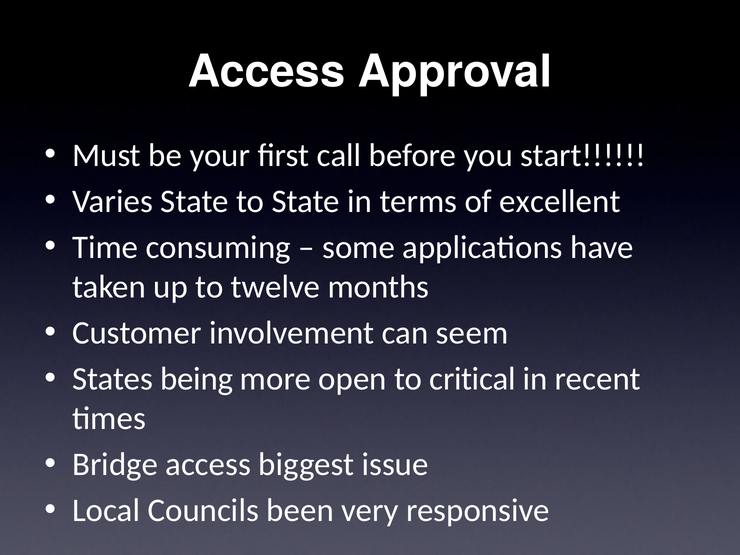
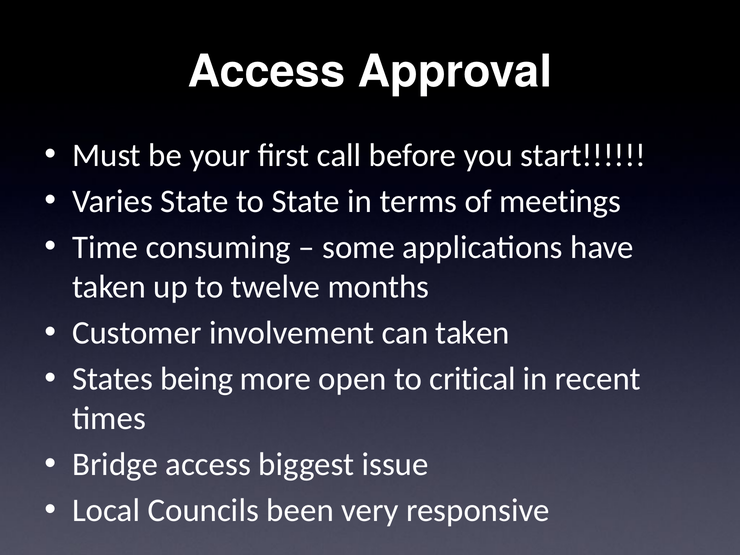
excellent: excellent -> meetings
can seem: seem -> taken
